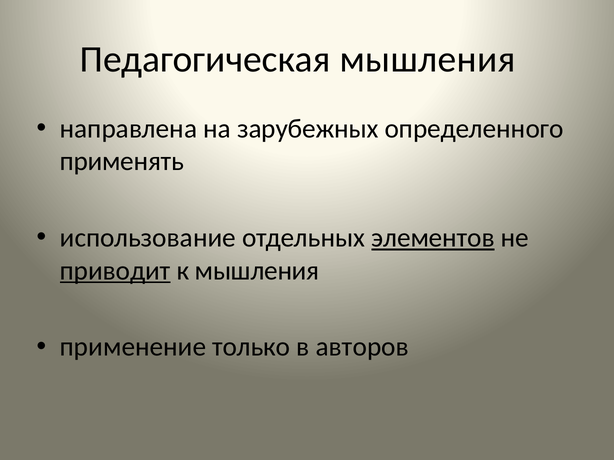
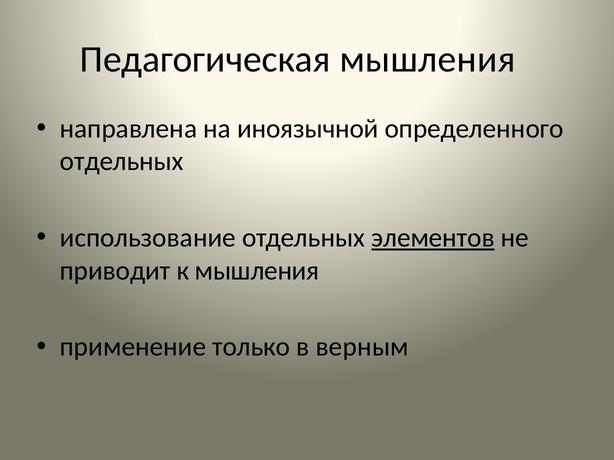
зарубежных: зарубежных -> иноязычной
применять at (122, 162): применять -> отдельных
приводит underline: present -> none
авторов: авторов -> верным
